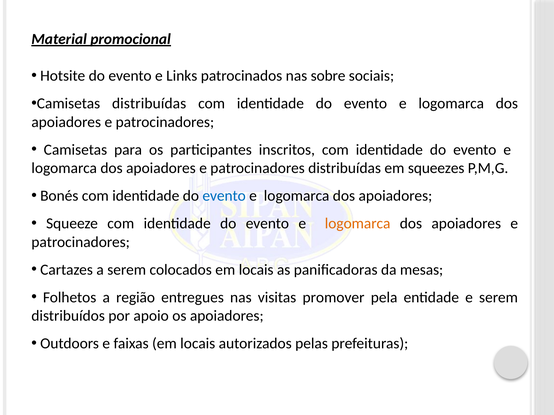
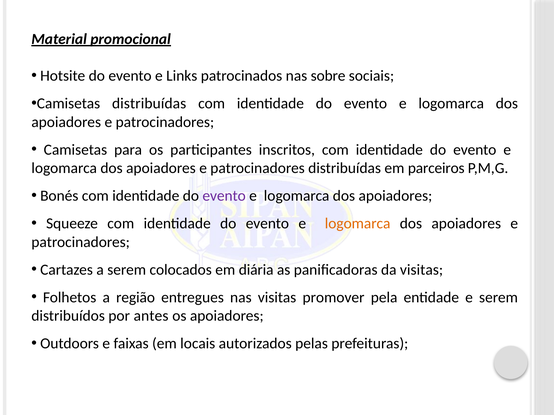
squeezes: squeezes -> parceiros
evento at (224, 196) colour: blue -> purple
colocados em locais: locais -> diária
da mesas: mesas -> visitas
apoio: apoio -> antes
